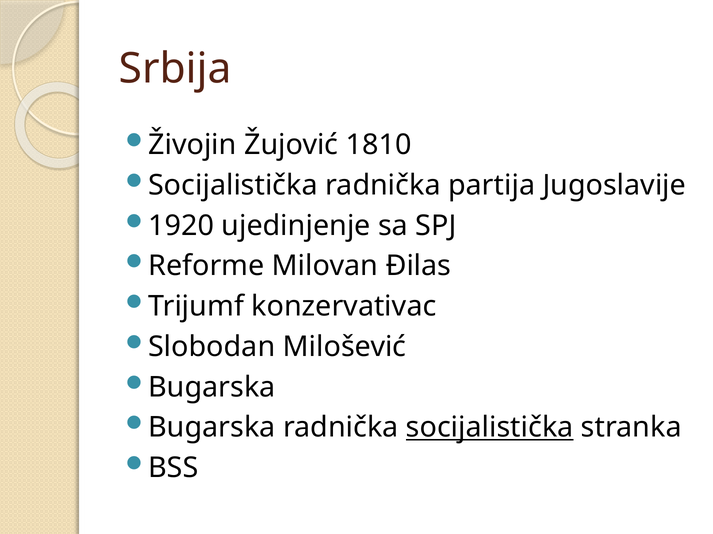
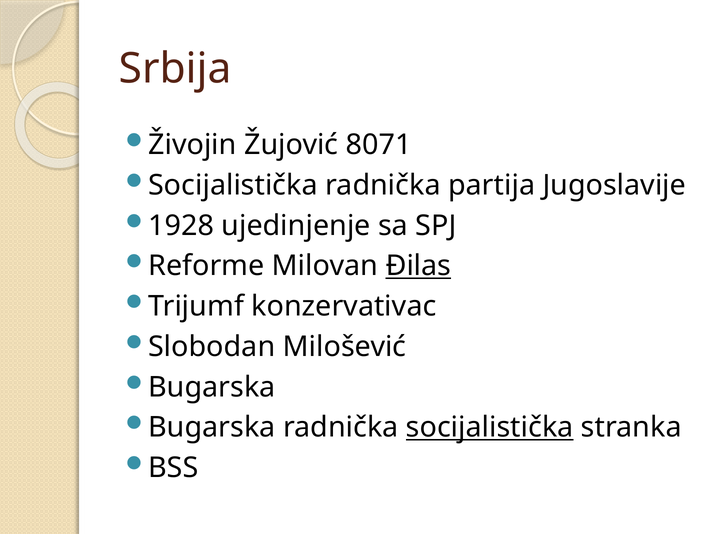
1810: 1810 -> 8071
1920: 1920 -> 1928
Đilas underline: none -> present
